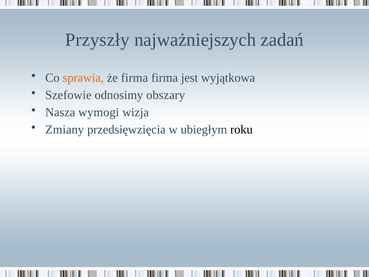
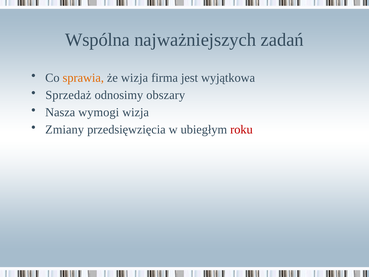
Przyszły: Przyszły -> Wspólna
że firma: firma -> wizja
Szefowie: Szefowie -> Sprzedaż
roku colour: black -> red
